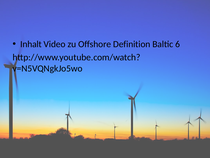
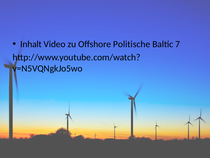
Definition: Definition -> Politische
6: 6 -> 7
